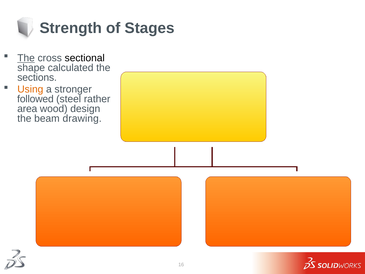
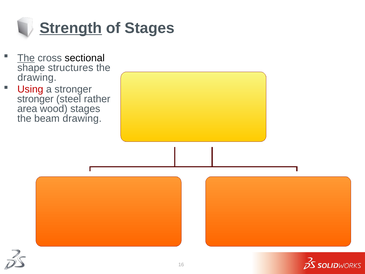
Strength underline: none -> present
calculated: calculated -> structures
sections at (37, 78): sections -> drawing
Using colour: orange -> red
followed at (35, 99): followed -> stronger
wood design: design -> stages
